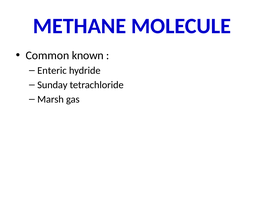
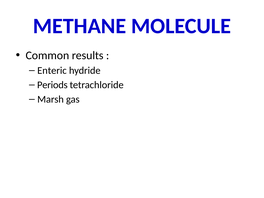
known: known -> results
Sunday: Sunday -> Periods
